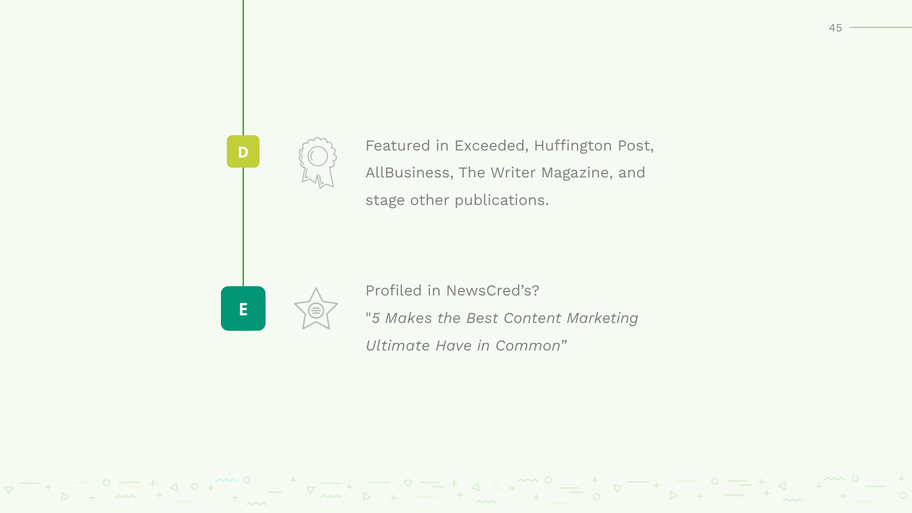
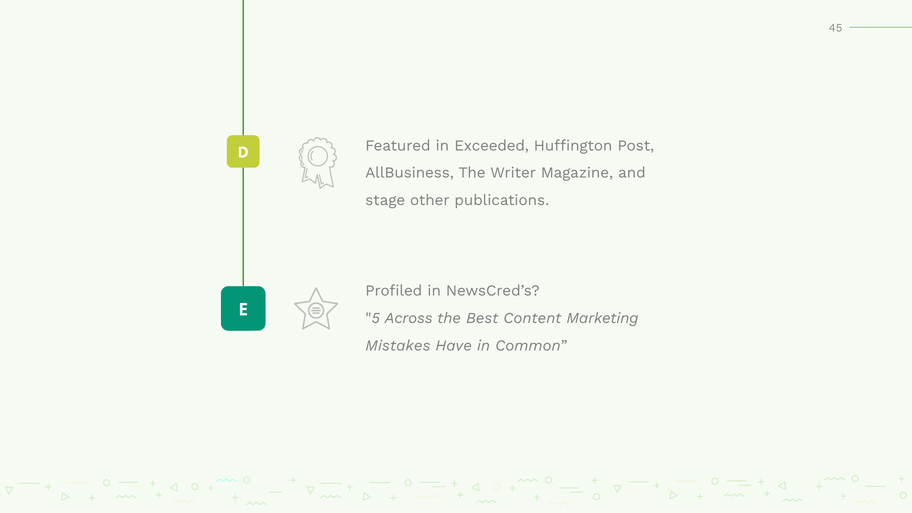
Makes: Makes -> Across
Ultimate: Ultimate -> Mistakes
